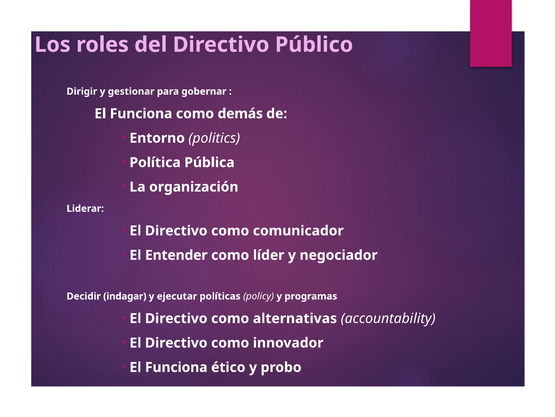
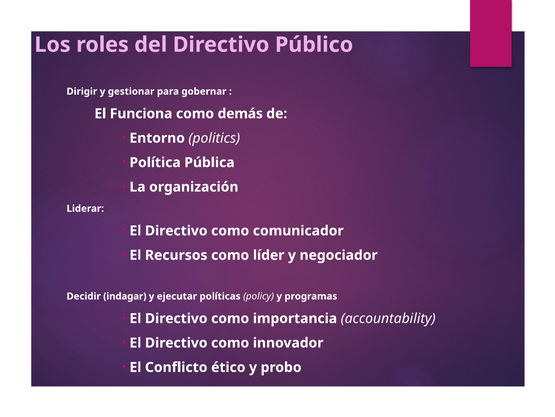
Entender: Entender -> Recursos
alternativas: alternativas -> importancia
Funciona at (176, 367): Funciona -> Conflicto
